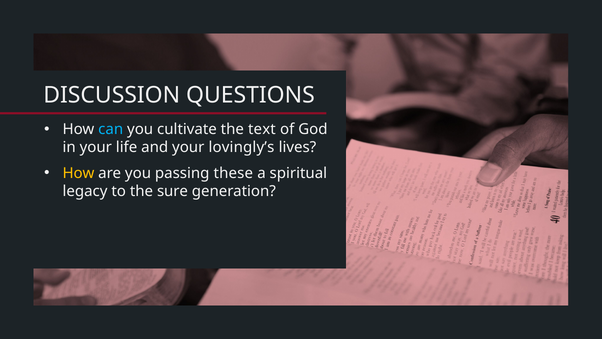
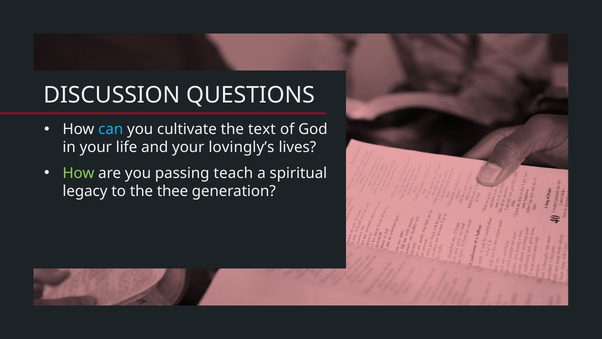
How at (79, 173) colour: yellow -> light green
these: these -> teach
sure: sure -> thee
